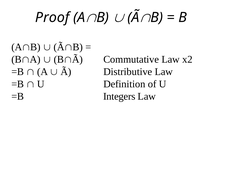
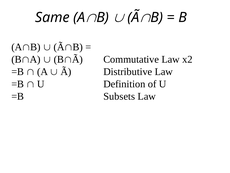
Proof: Proof -> Same
Integers: Integers -> Subsets
